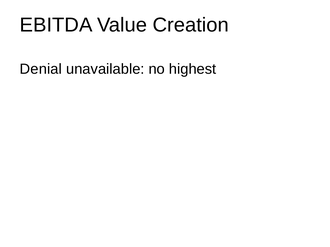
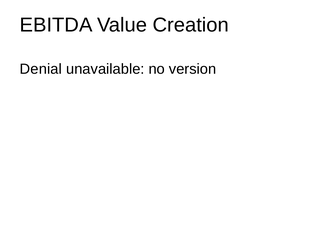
highest: highest -> version
